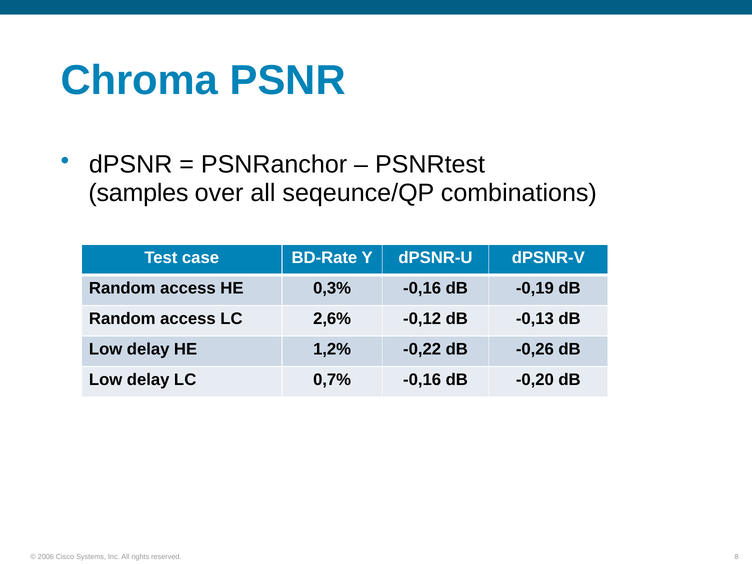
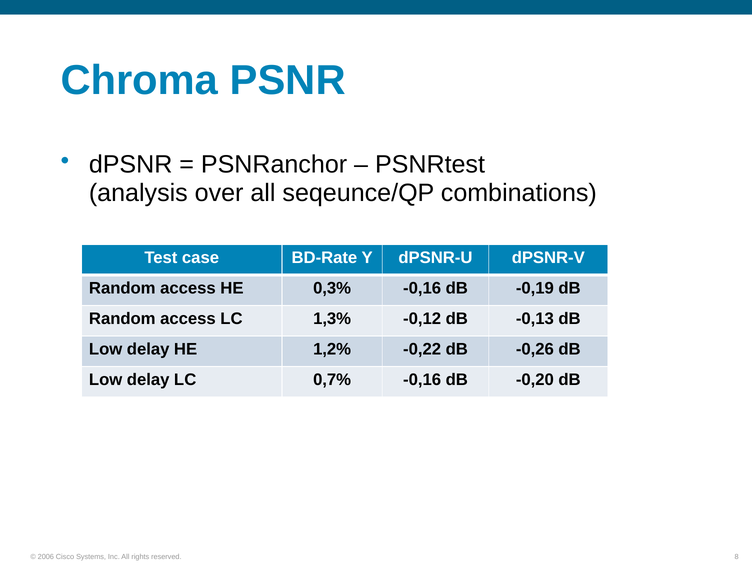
samples: samples -> analysis
2,6%: 2,6% -> 1,3%
